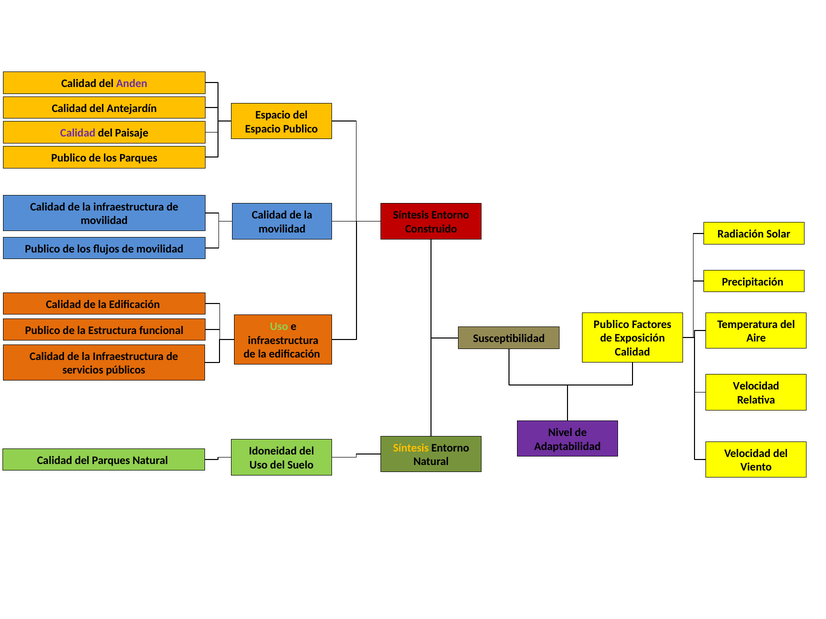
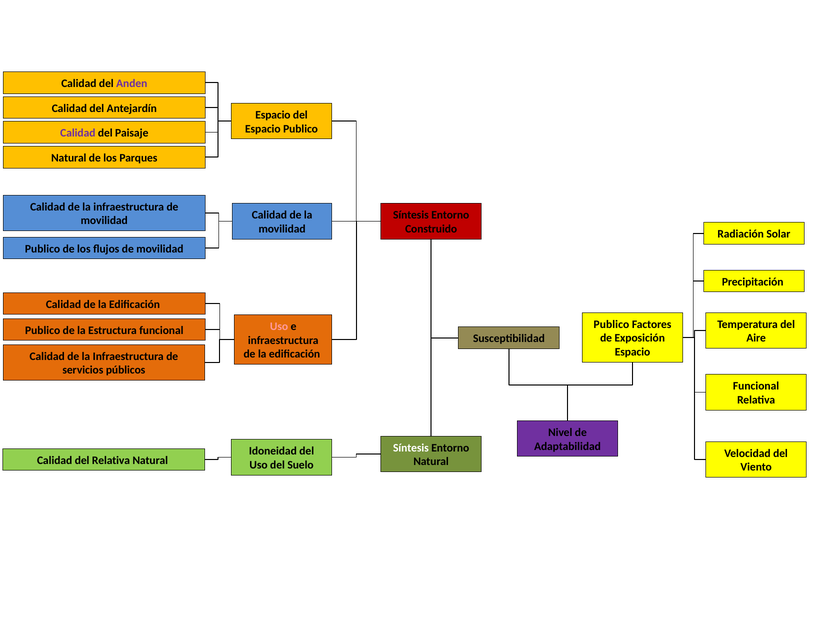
Publico at (69, 158): Publico -> Natural
Uso at (279, 327) colour: light green -> pink
Calidad at (632, 352): Calidad -> Espacio
Velocidad at (756, 387): Velocidad -> Funcional
Síntesis at (411, 448) colour: yellow -> white
del Parques: Parques -> Relativa
